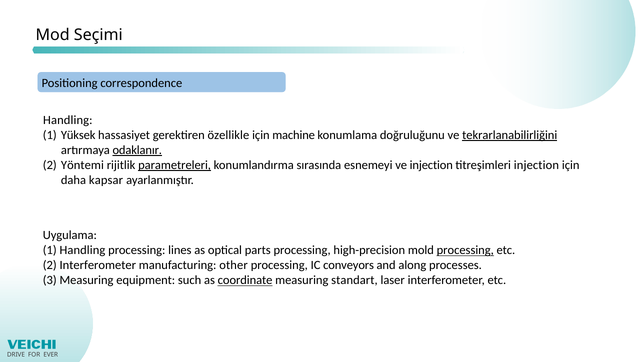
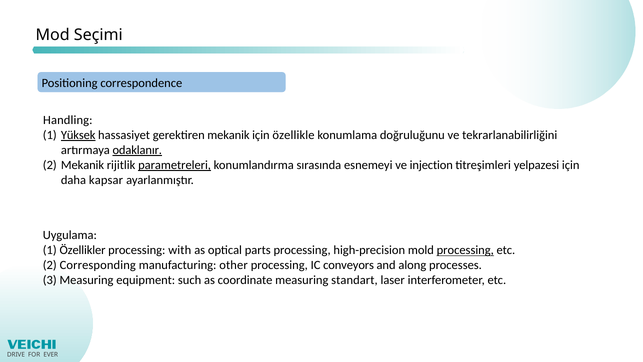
Yüksek underline: none -> present
gerektiren özellikle: özellikle -> mekanik
machine: machine -> özellikle
tekrarlanabilirliğini underline: present -> none
2 Yöntemi: Yöntemi -> Mekanik
titreşimleri injection: injection -> yelpazesi
1 Handling: Handling -> Özellikler
lines: lines -> with
2 Interferometer: Interferometer -> Corresponding
coordinate underline: present -> none
